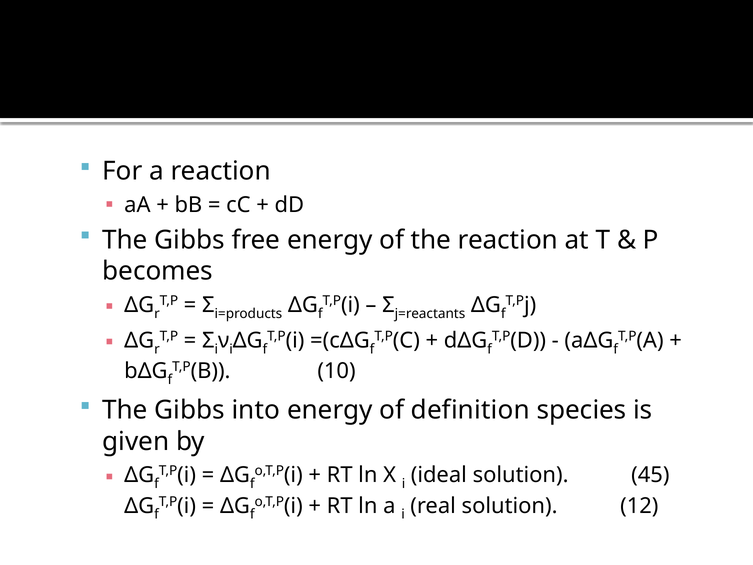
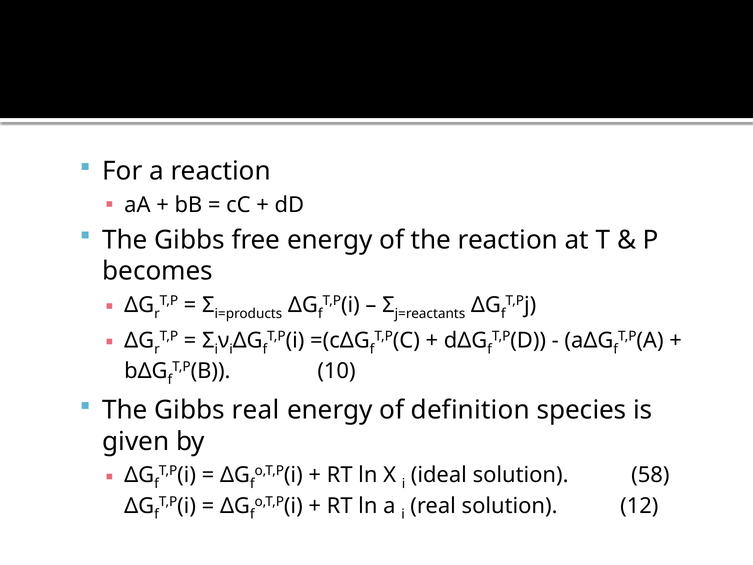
Gibbs into: into -> real
45: 45 -> 58
